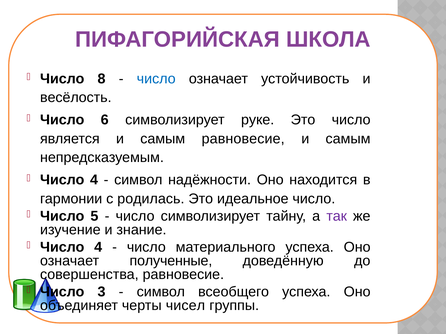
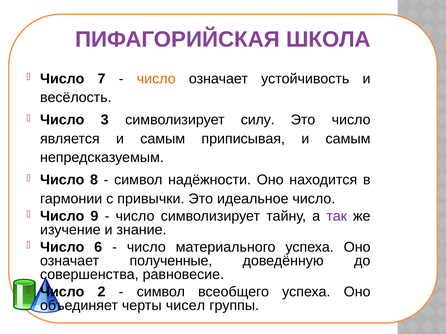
8: 8 -> 7
число at (156, 79) colour: blue -> orange
6: 6 -> 3
руке: руке -> силу
самым равновесие: равновесие -> приписывая
4 at (94, 180): 4 -> 8
родилась: родилась -> привычки
5: 5 -> 9
4 at (98, 248): 4 -> 6
3: 3 -> 2
